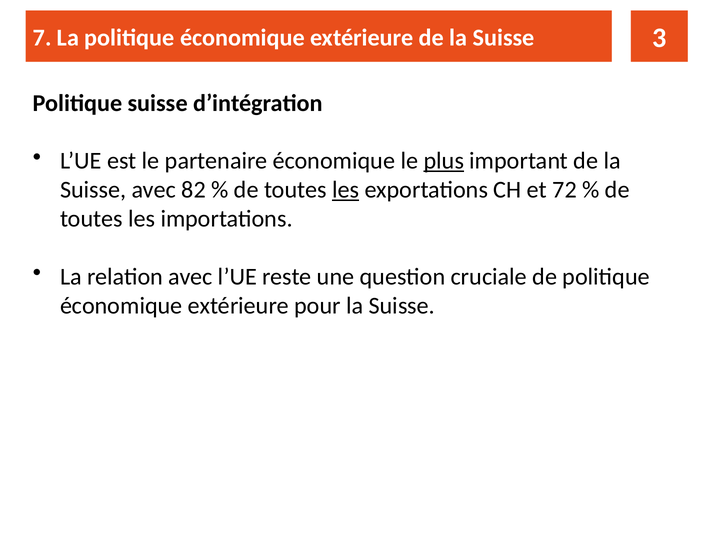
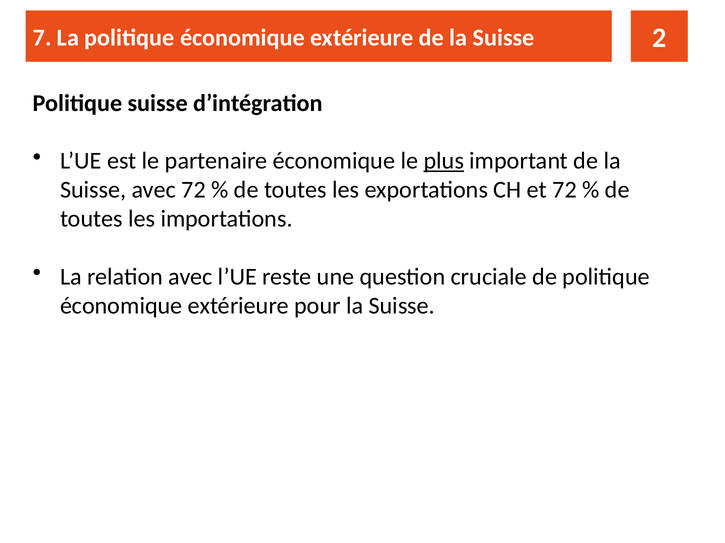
3: 3 -> 2
avec 82: 82 -> 72
les at (346, 190) underline: present -> none
